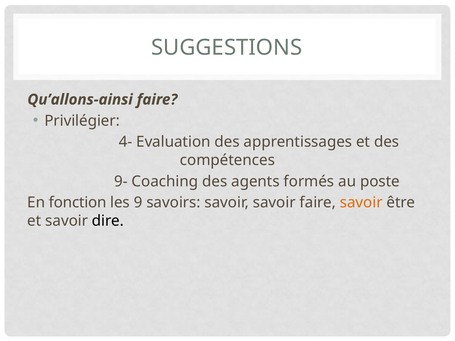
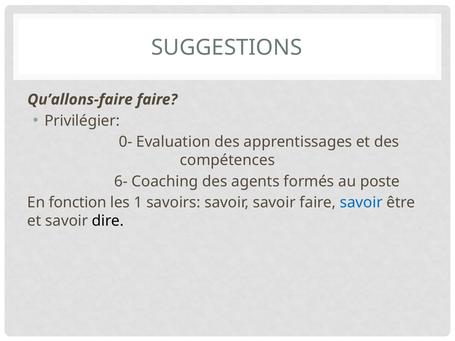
Qu’allons-ainsi: Qu’allons-ainsi -> Qu’allons-faire
4-: 4- -> 0-
9-: 9- -> 6-
9: 9 -> 1
savoir at (361, 203) colour: orange -> blue
